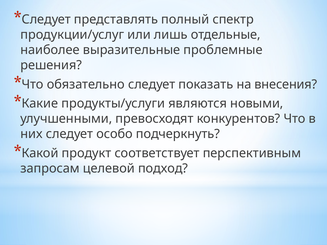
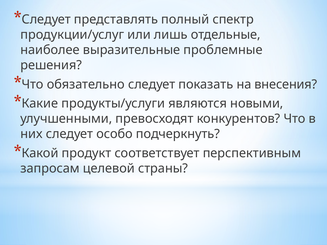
подход: подход -> страны
